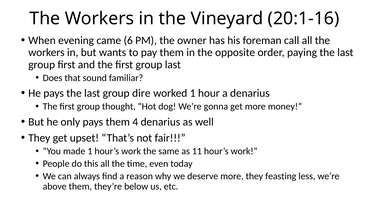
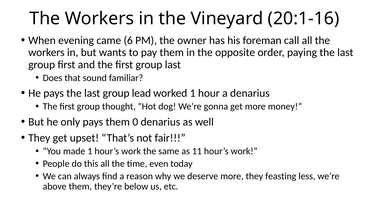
dire: dire -> lead
4: 4 -> 0
